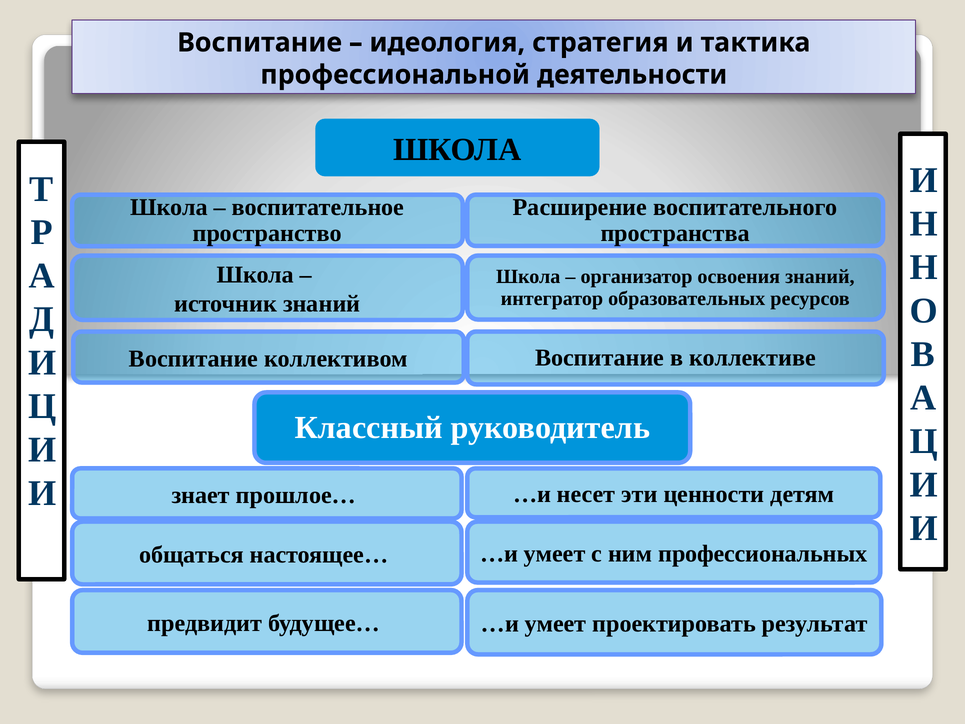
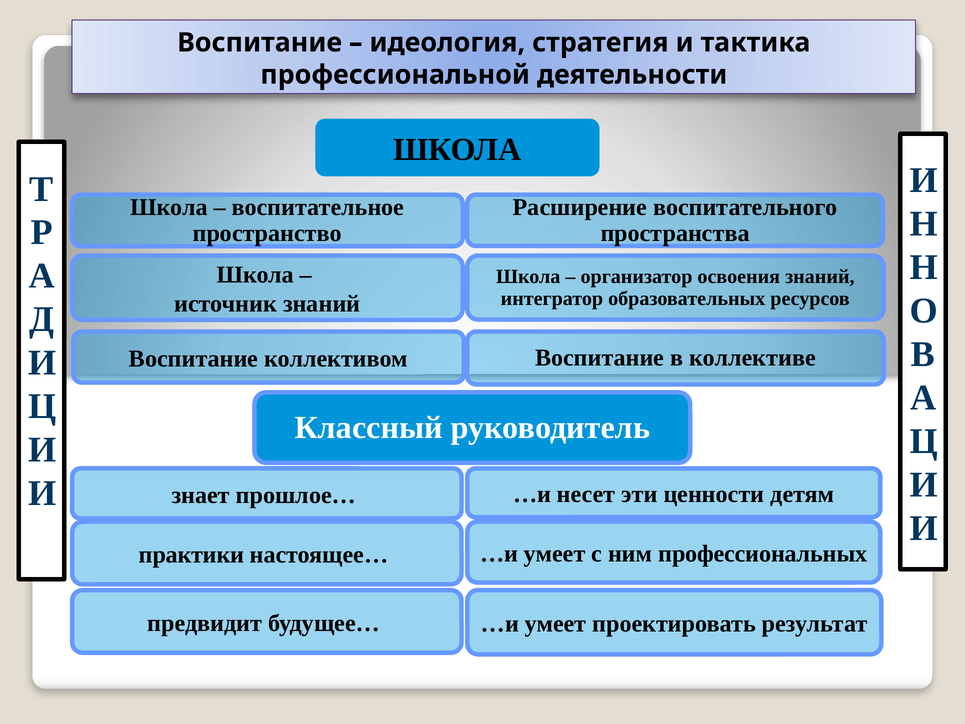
общаться: общаться -> практики
